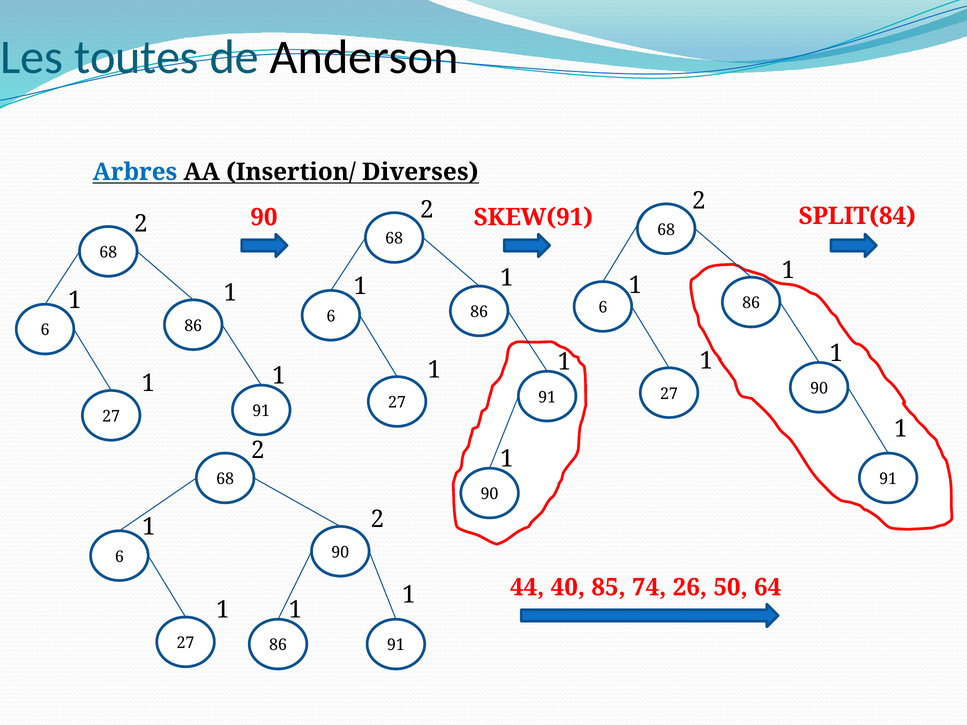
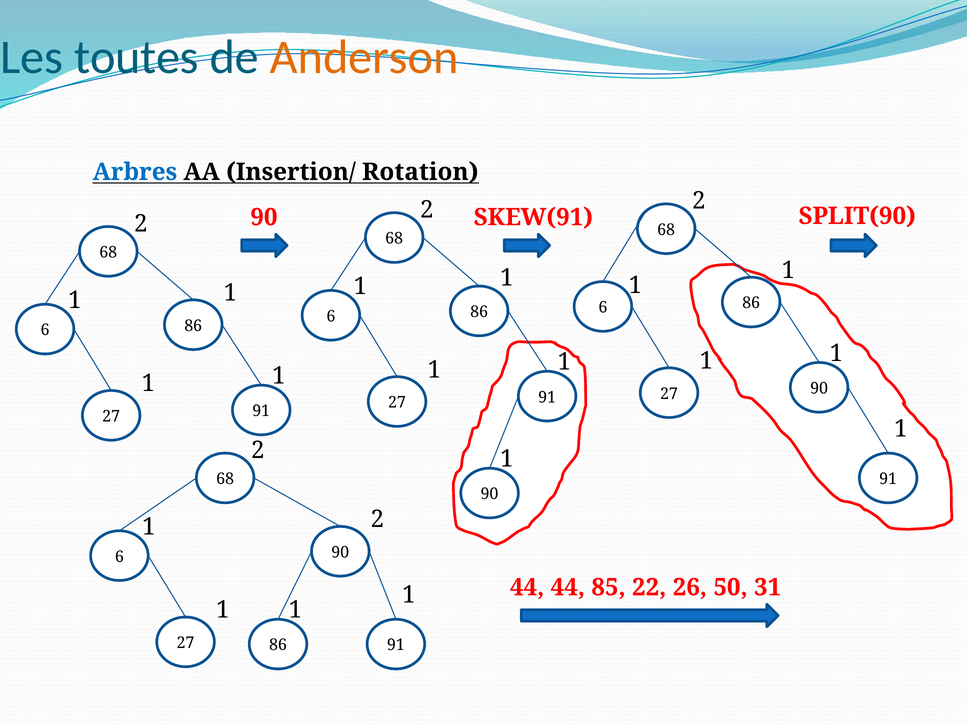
Anderson colour: black -> orange
Diverses: Diverses -> Rotation
SPLIT(84: SPLIT(84 -> SPLIT(90
44 40: 40 -> 44
74: 74 -> 22
64: 64 -> 31
